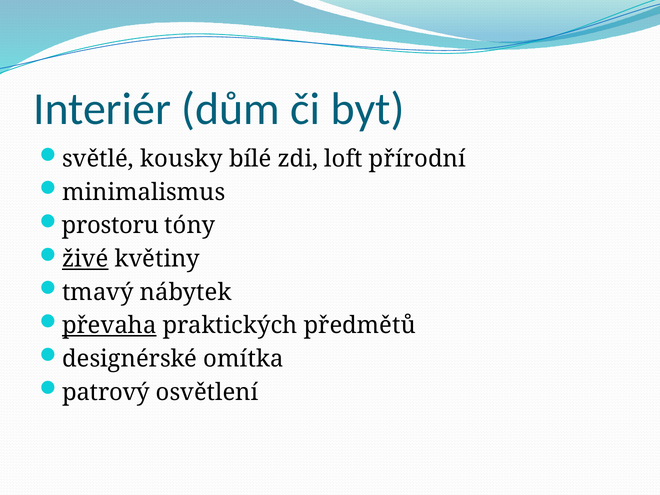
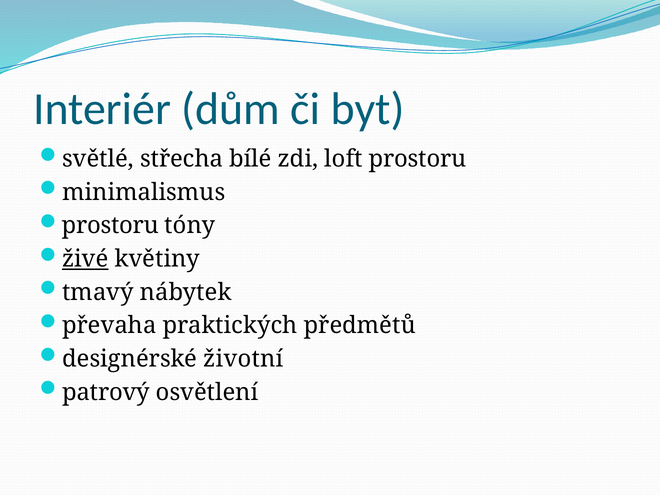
kousky: kousky -> střecha
loft přírodní: přírodní -> prostoru
převaha underline: present -> none
omítka: omítka -> životní
